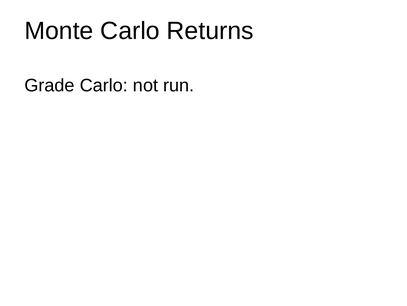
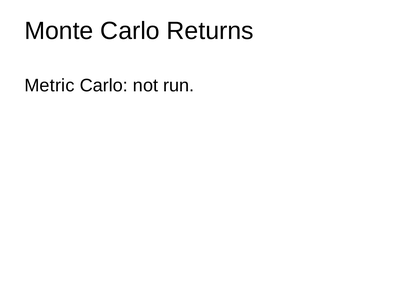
Grade: Grade -> Metric
